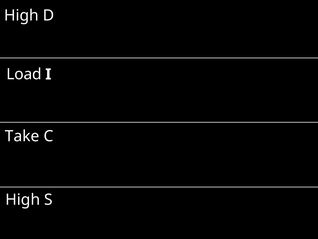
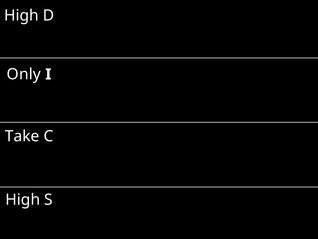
Load: Load -> Only
